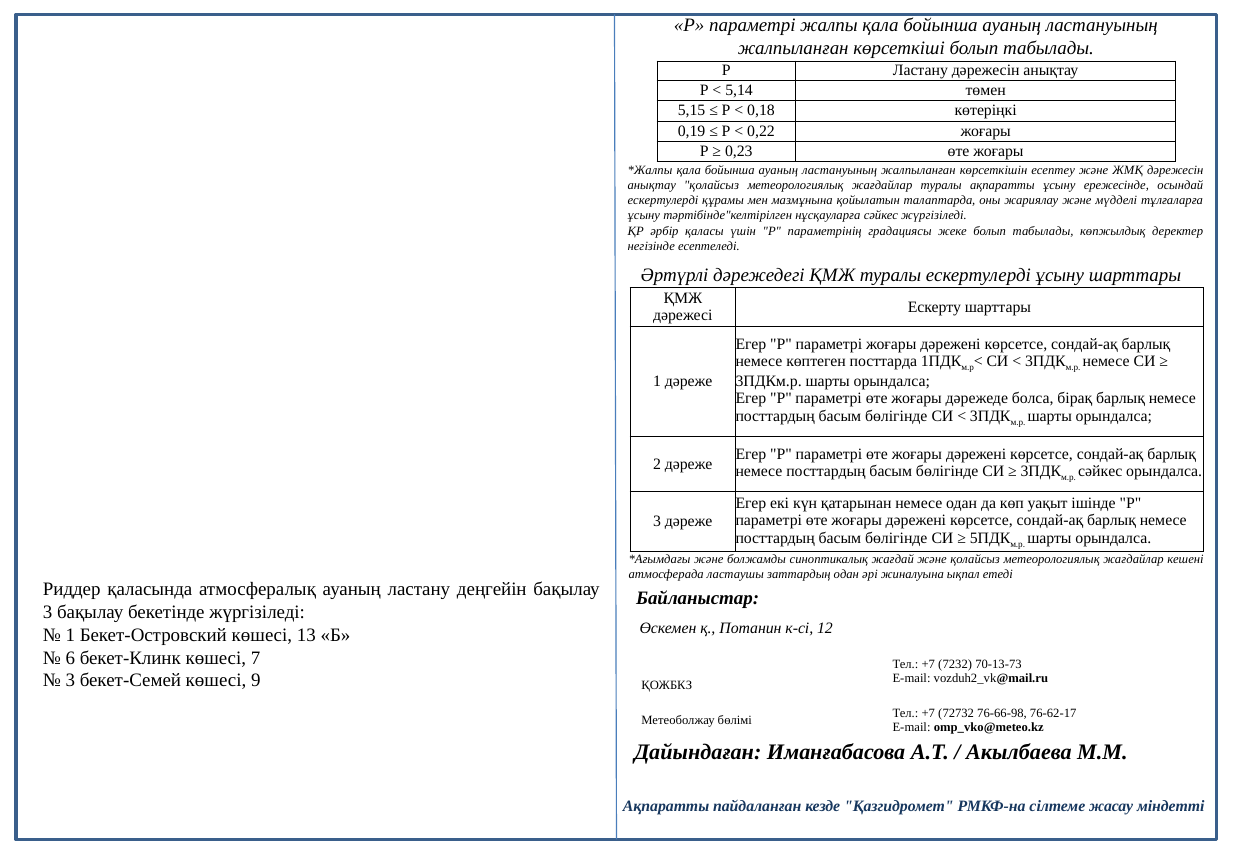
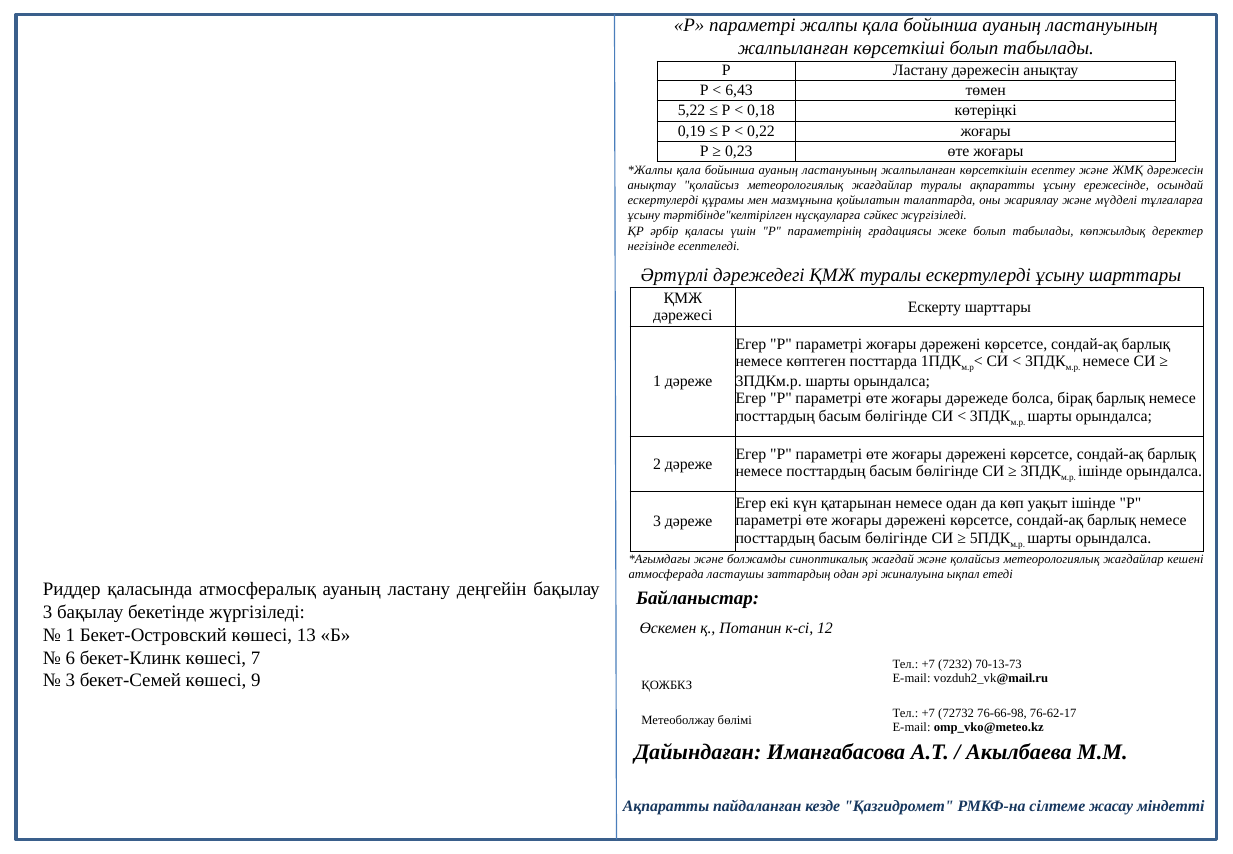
5,14: 5,14 -> 6,43
5,15: 5,15 -> 5,22
сәйкес at (1100, 471): сәйкес -> ішінде
